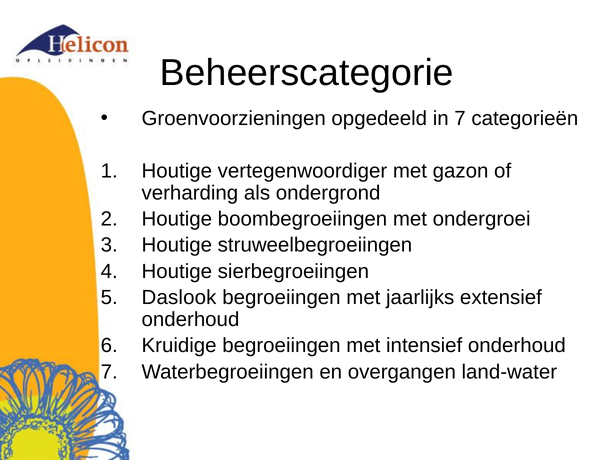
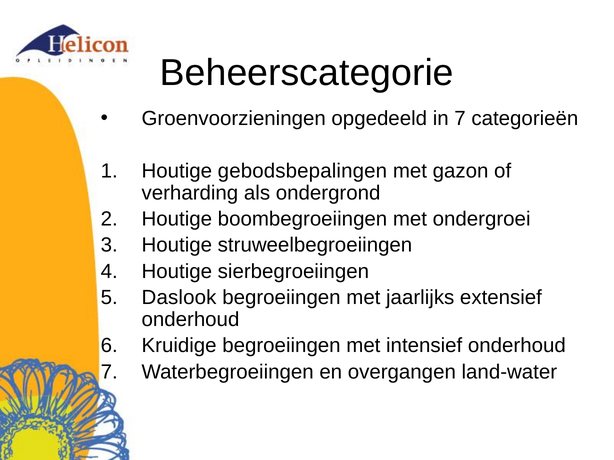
vertegenwoordiger: vertegenwoordiger -> gebodsbepalingen
